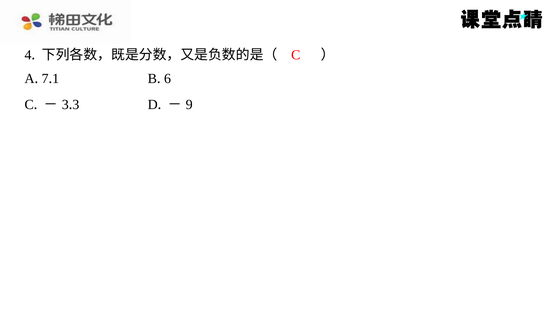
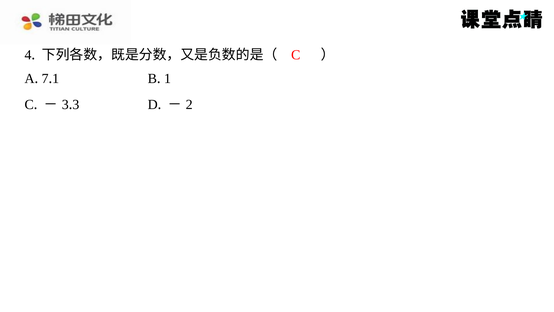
6 at (167, 78): 6 -> 1
9: 9 -> 2
